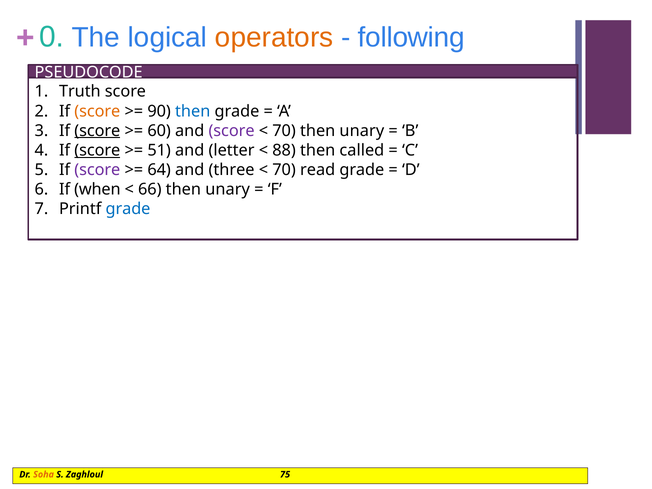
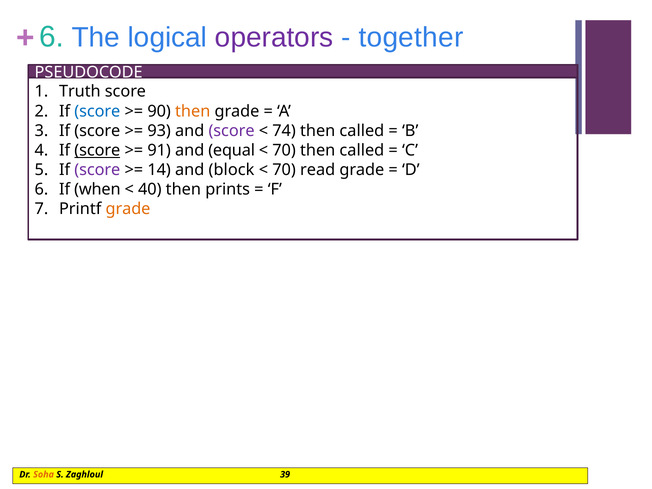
0 at (52, 37): 0 -> 6
operators colour: orange -> purple
following: following -> together
score at (97, 111) colour: orange -> blue
then at (193, 111) colour: blue -> orange
score at (97, 131) underline: present -> none
60: 60 -> 93
70 at (284, 131): 70 -> 74
unary at (362, 131): unary -> called
51: 51 -> 91
letter: letter -> equal
88 at (284, 150): 88 -> 70
64: 64 -> 14
three: three -> block
66: 66 -> 40
unary at (228, 189): unary -> prints
grade at (128, 209) colour: blue -> orange
75: 75 -> 39
